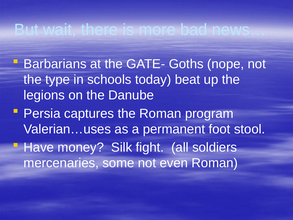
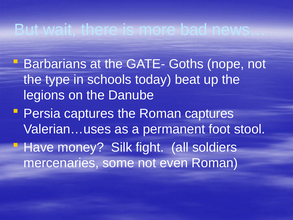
Roman program: program -> captures
